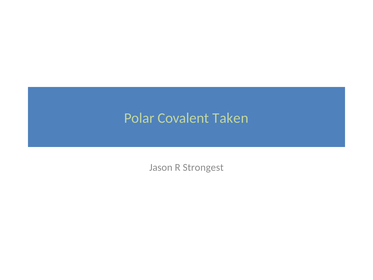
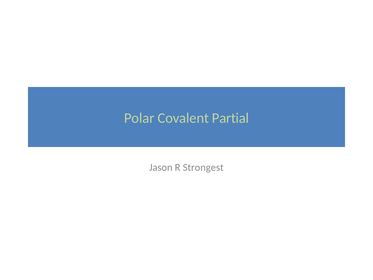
Taken: Taken -> Partial
